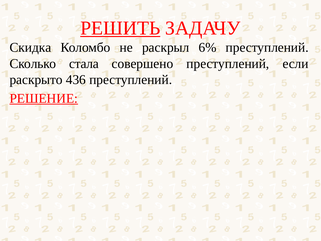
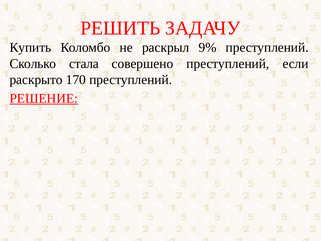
РЕШИТЬ underline: present -> none
Скидка: Скидка -> Купить
6%: 6% -> 9%
436: 436 -> 170
